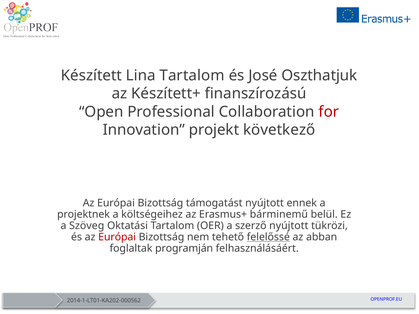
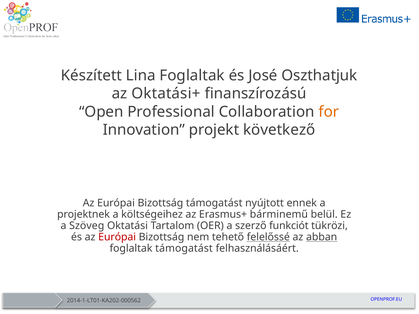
Lina Tartalom: Tartalom -> Foglaltak
Készített+: Készített+ -> Oktatási+
for colour: red -> orange
szerző nyújtott: nyújtott -> funkciót
abban underline: none -> present
foglaltak programján: programján -> támogatást
